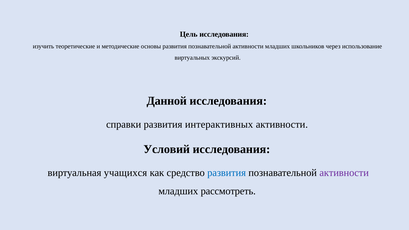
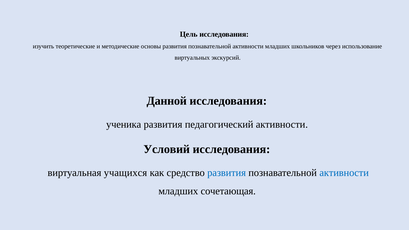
справки: справки -> ученика
интерактивных: интерактивных -> педагогический
активности at (344, 173) colour: purple -> blue
рассмотреть: рассмотреть -> сочетающая
